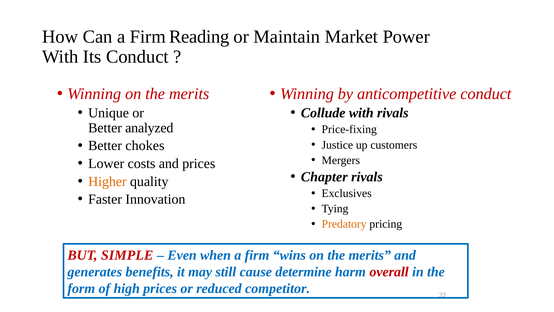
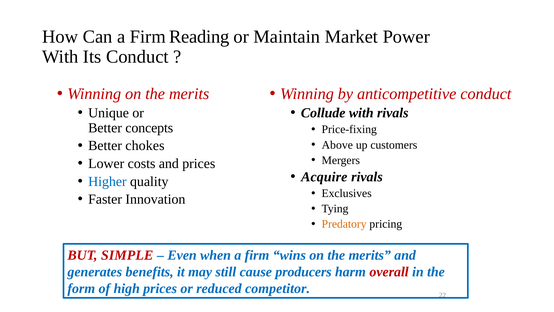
analyzed: analyzed -> concepts
Justice: Justice -> Above
Chapter: Chapter -> Acquire
Higher colour: orange -> blue
determine: determine -> producers
